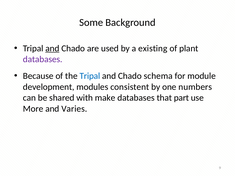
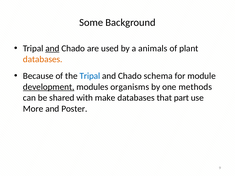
existing: existing -> animals
databases at (43, 59) colour: purple -> orange
development underline: none -> present
consistent: consistent -> organisms
numbers: numbers -> methods
Varies: Varies -> Poster
